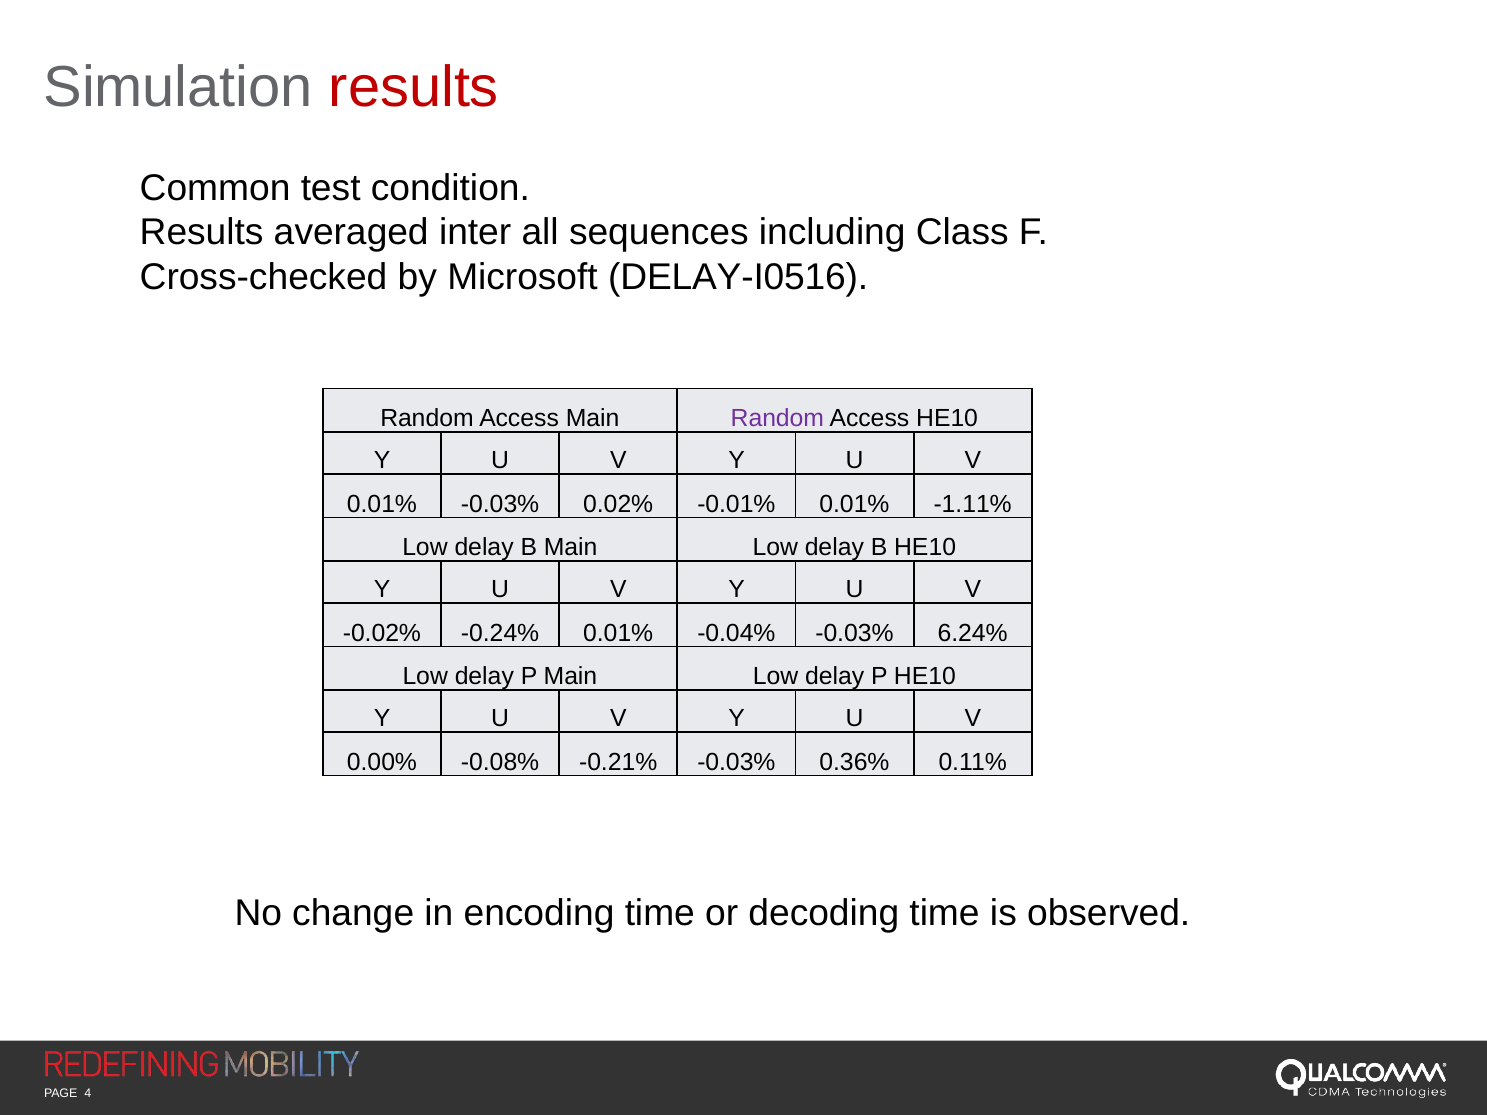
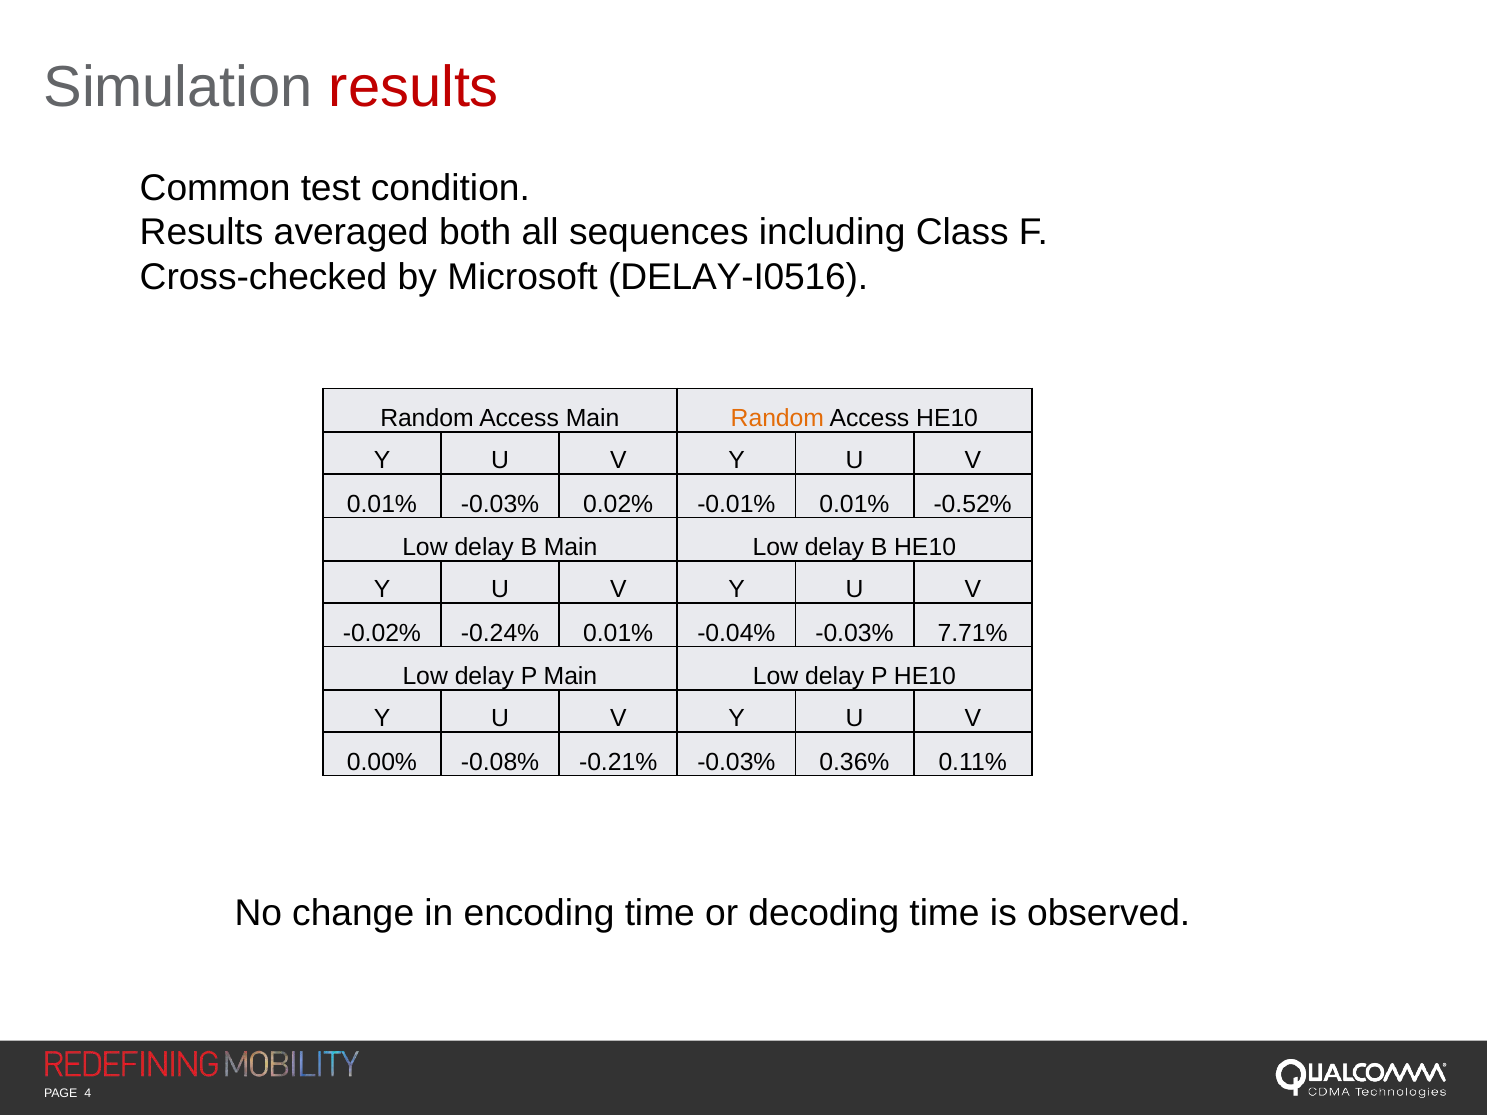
inter: inter -> both
Random at (777, 419) colour: purple -> orange
-1.11%: -1.11% -> -0.52%
6.24%: 6.24% -> 7.71%
